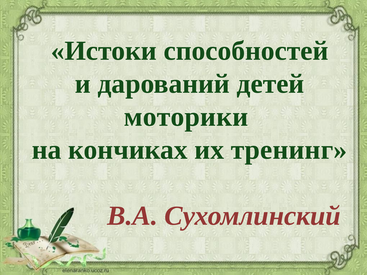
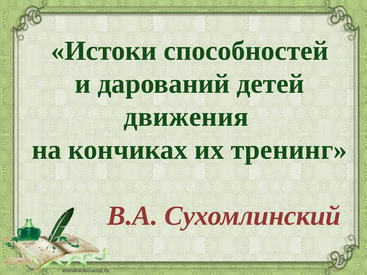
моторики: моторики -> движения
